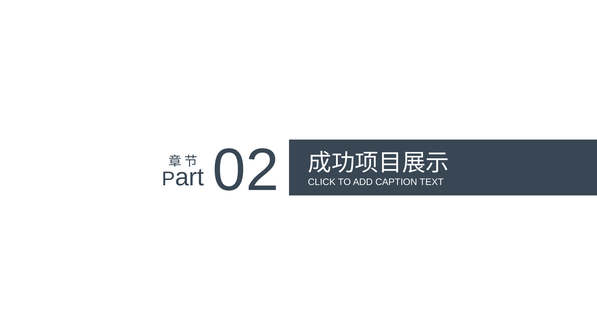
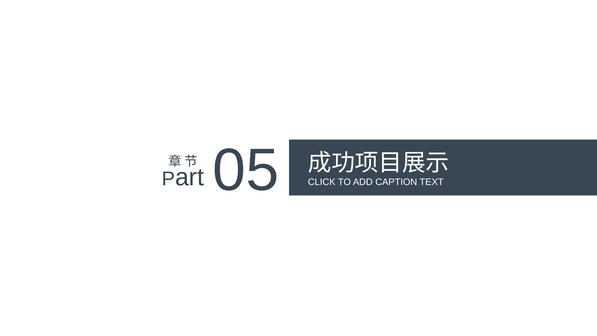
02: 02 -> 05
